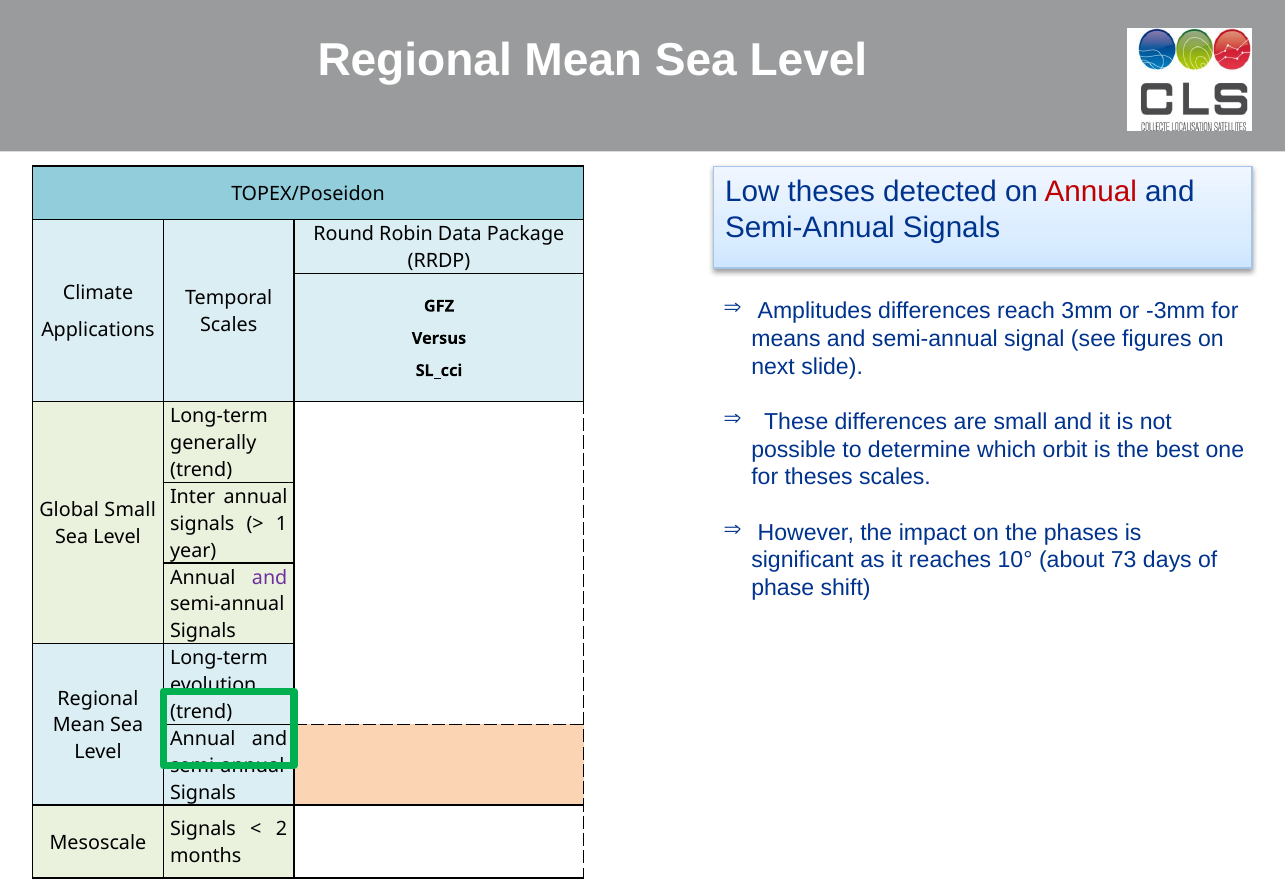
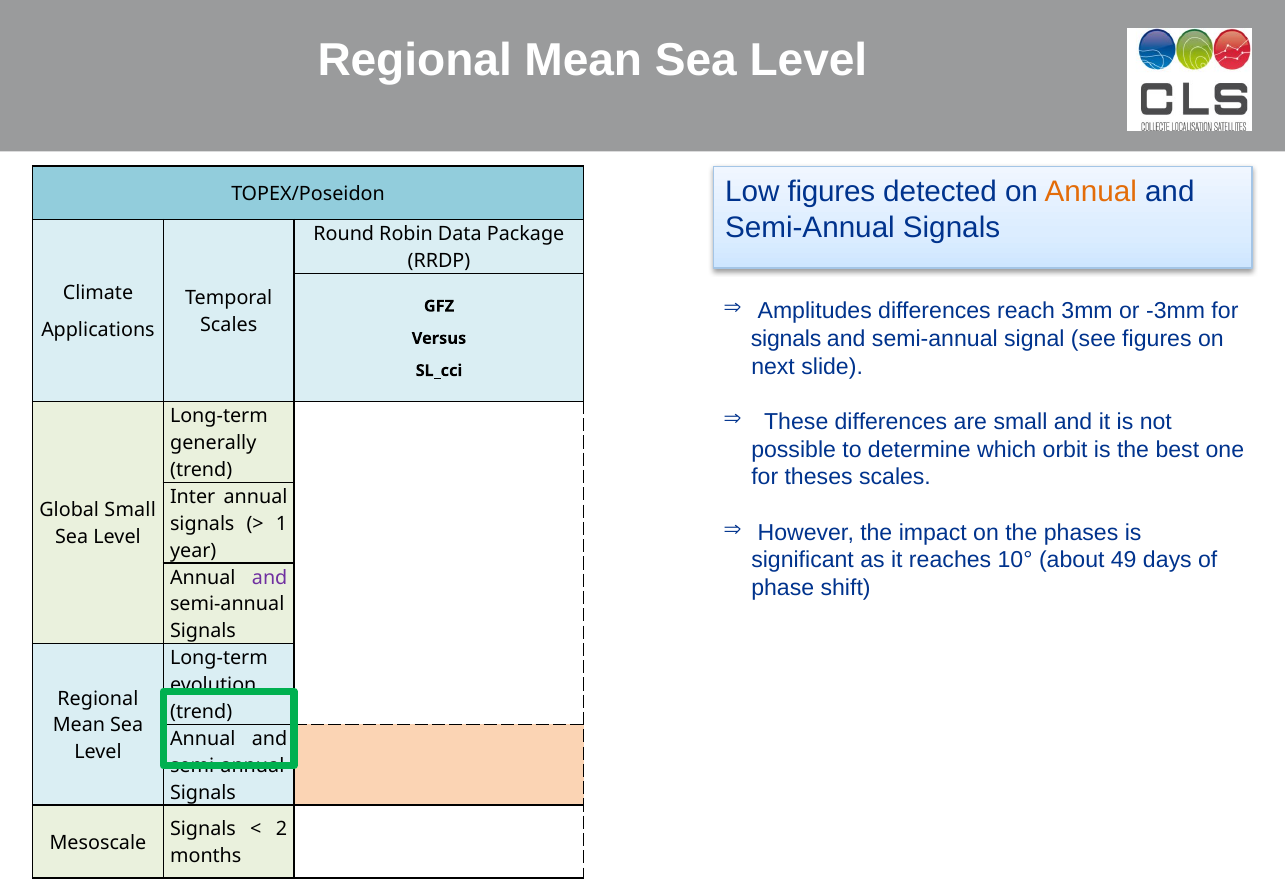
Low theses: theses -> figures
Annual at (1091, 192) colour: red -> orange
means at (786, 339): means -> signals
73: 73 -> 49
